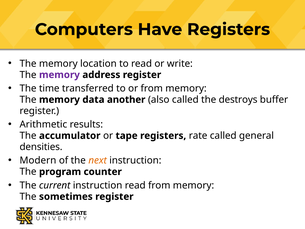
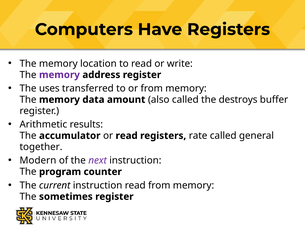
time: time -> uses
another: another -> amount
or tape: tape -> read
densities: densities -> together
next colour: orange -> purple
